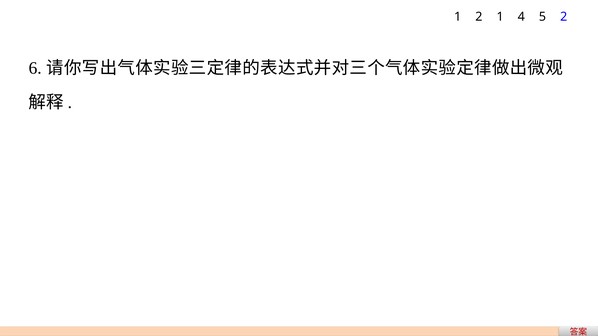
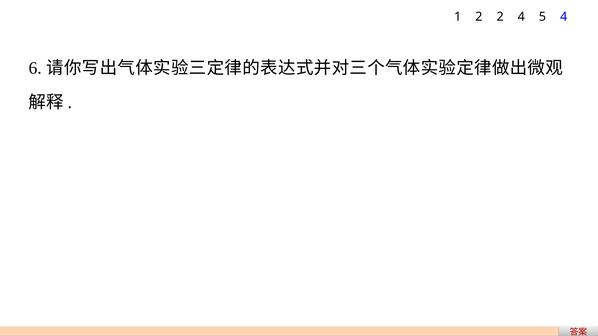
2 1: 1 -> 2
5 2: 2 -> 4
